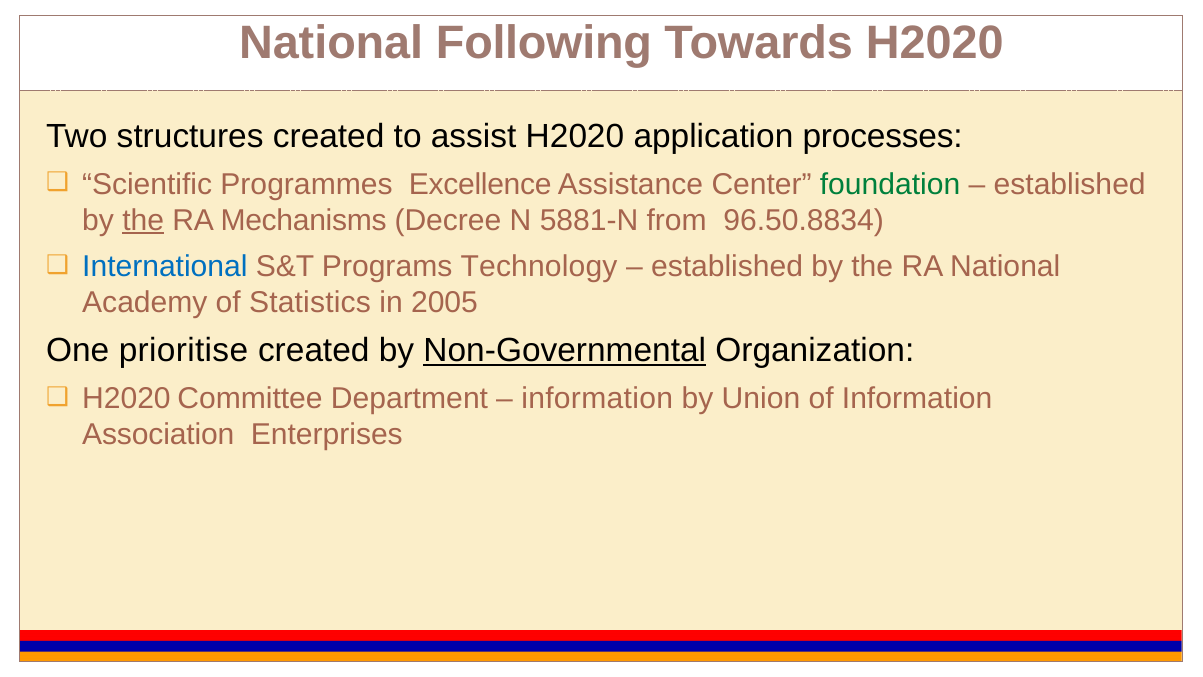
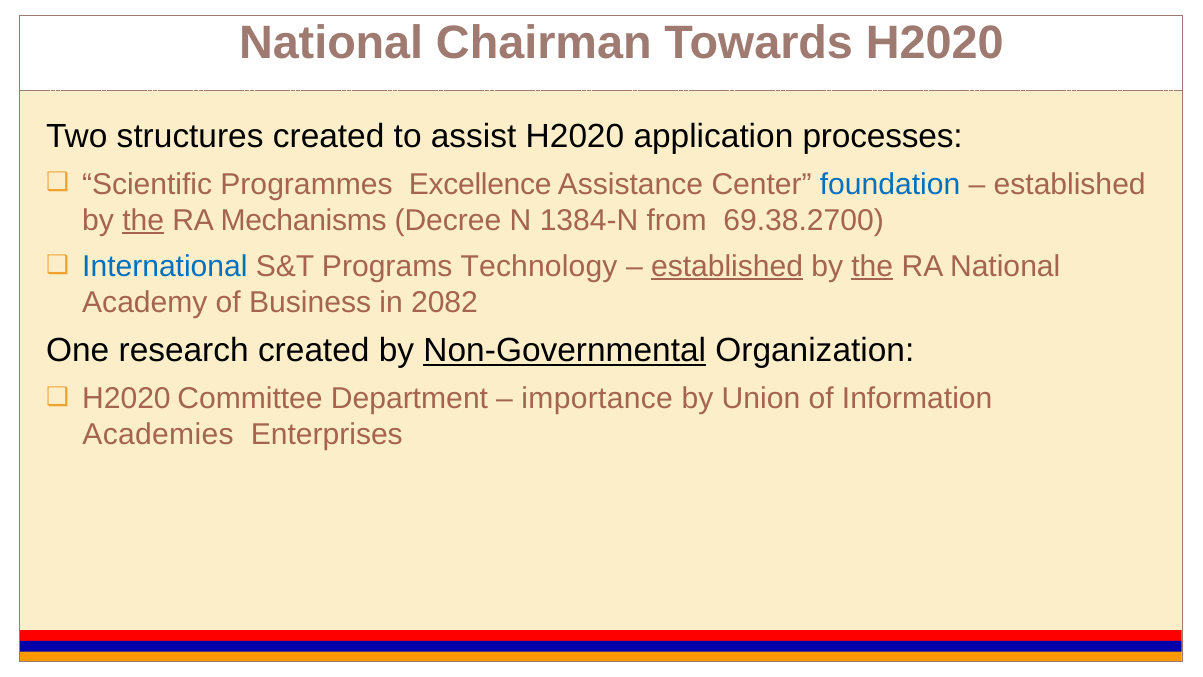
Following: Following -> Chairman
foundation colour: green -> blue
5881-N: 5881-N -> 1384-N
96.50.8834: 96.50.8834 -> 69.38.2700
established at (727, 266) underline: none -> present
the at (872, 266) underline: none -> present
Statistics: Statistics -> Business
2005: 2005 -> 2082
prioritise: prioritise -> research
information at (597, 399): information -> importance
Association: Association -> Academies
